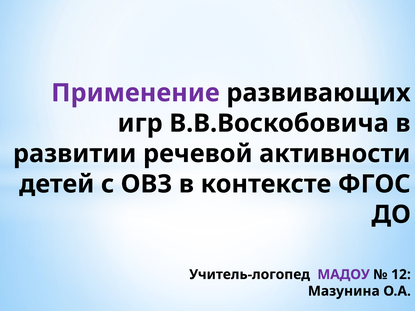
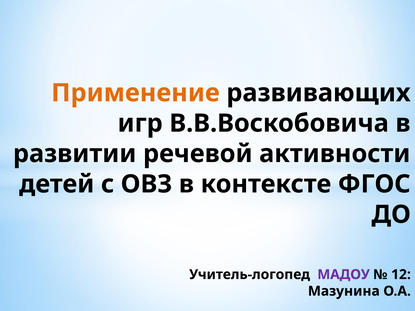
Применение colour: purple -> orange
